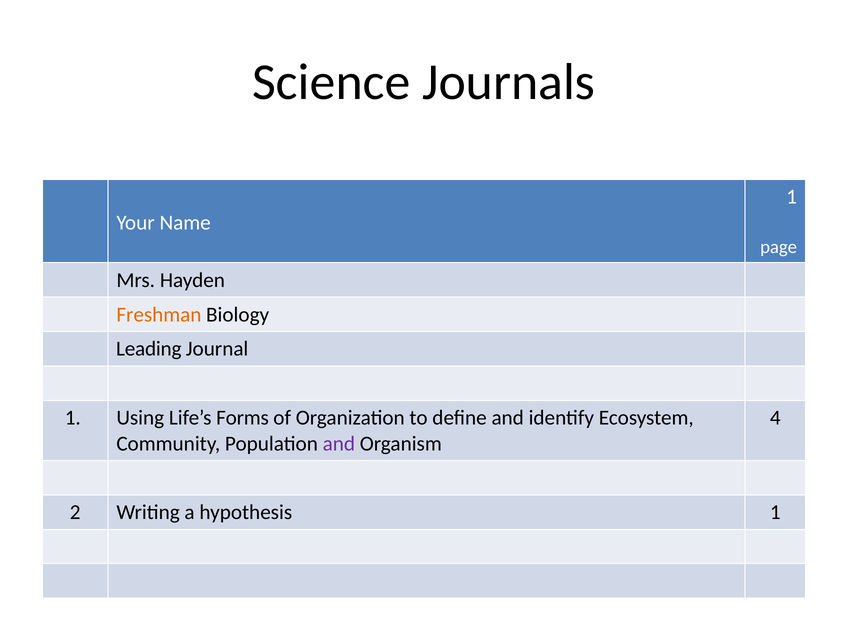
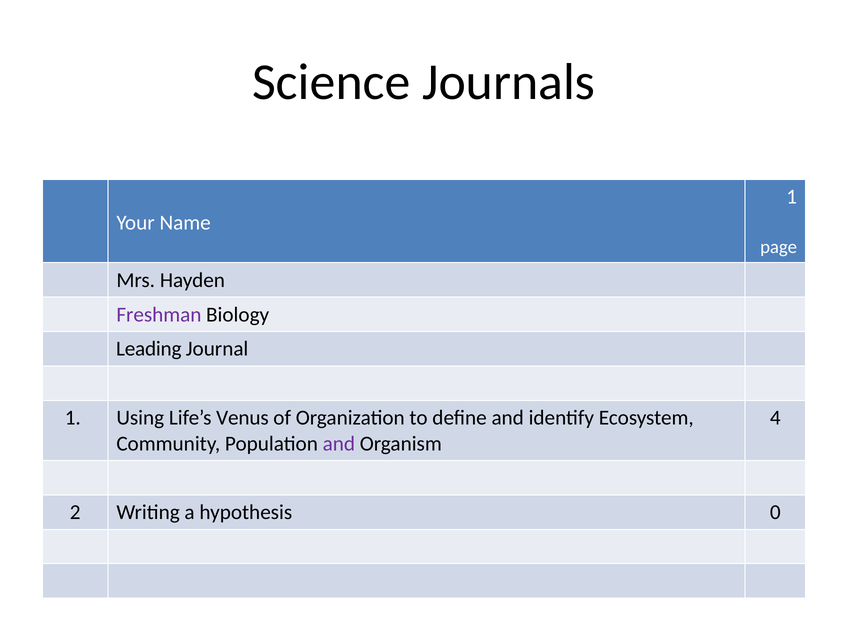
Freshman colour: orange -> purple
Forms: Forms -> Venus
hypothesis 1: 1 -> 0
